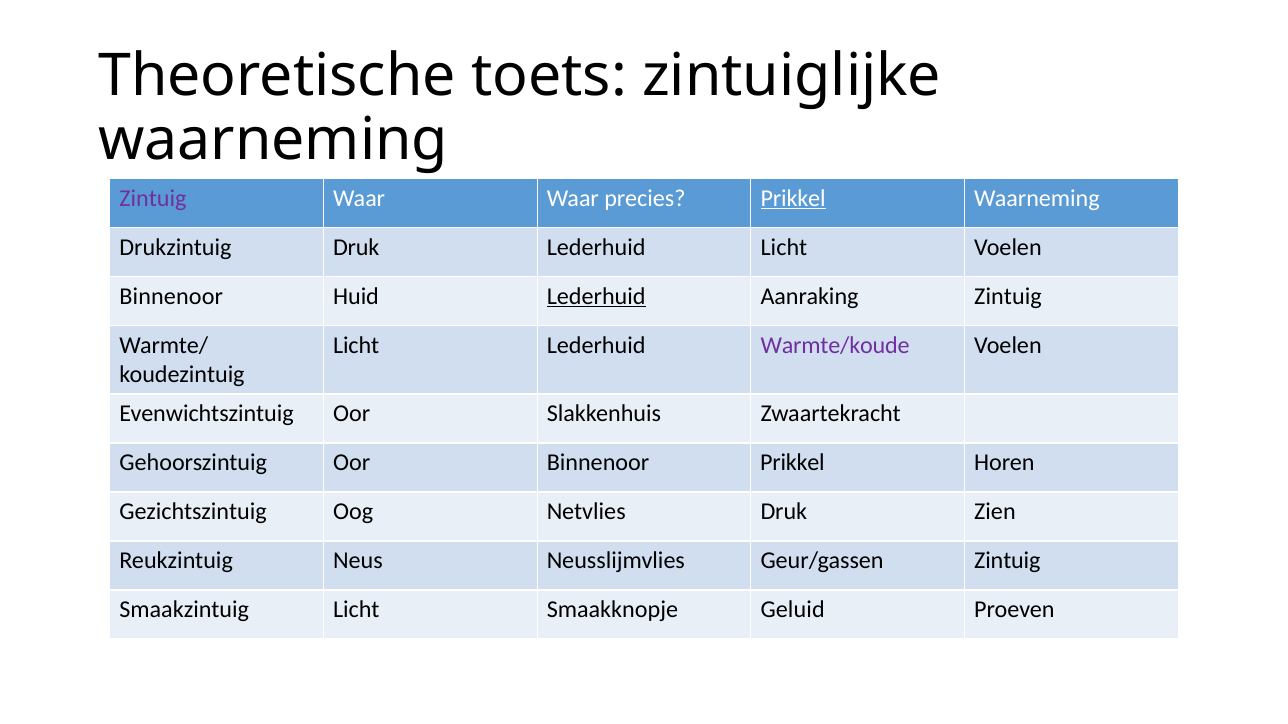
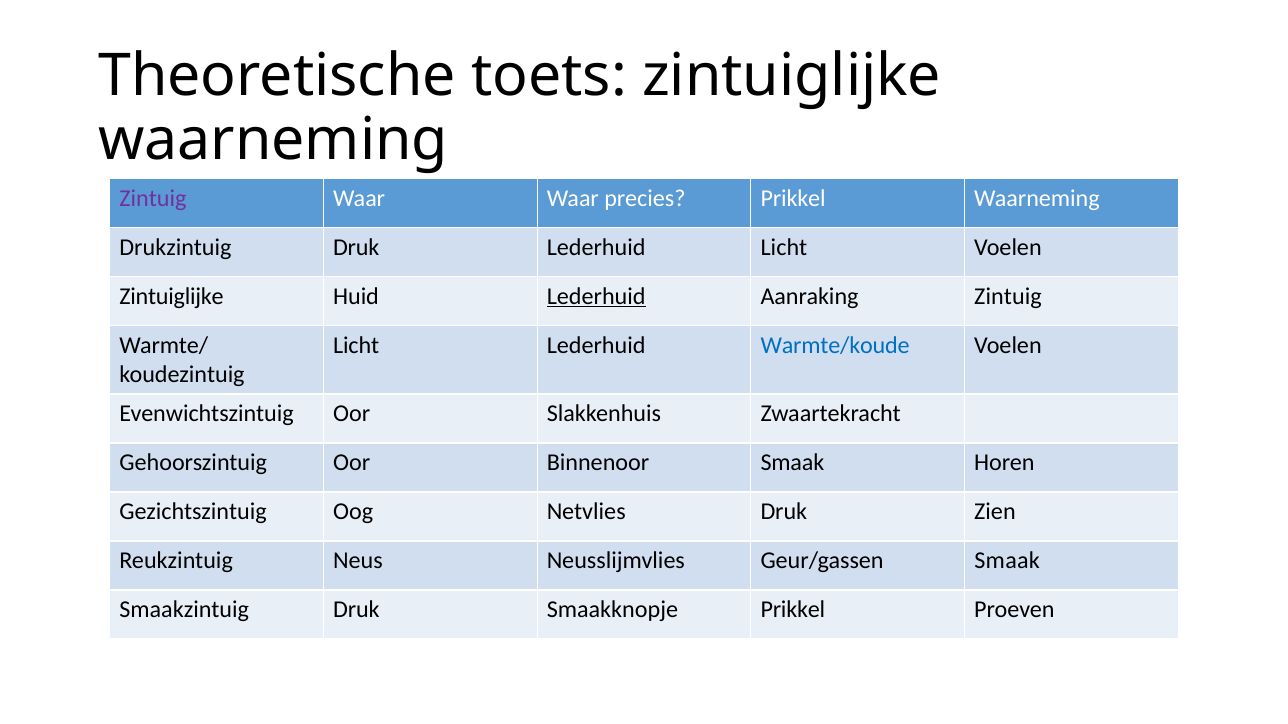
Prikkel at (793, 198) underline: present -> none
Binnenoor at (171, 297): Binnenoor -> Zintuiglijke
Warmte/koude colour: purple -> blue
Binnenoor Prikkel: Prikkel -> Smaak
Geur/gassen Zintuig: Zintuig -> Smaak
Smaakzintuig Licht: Licht -> Druk
Smaakknopje Geluid: Geluid -> Prikkel
